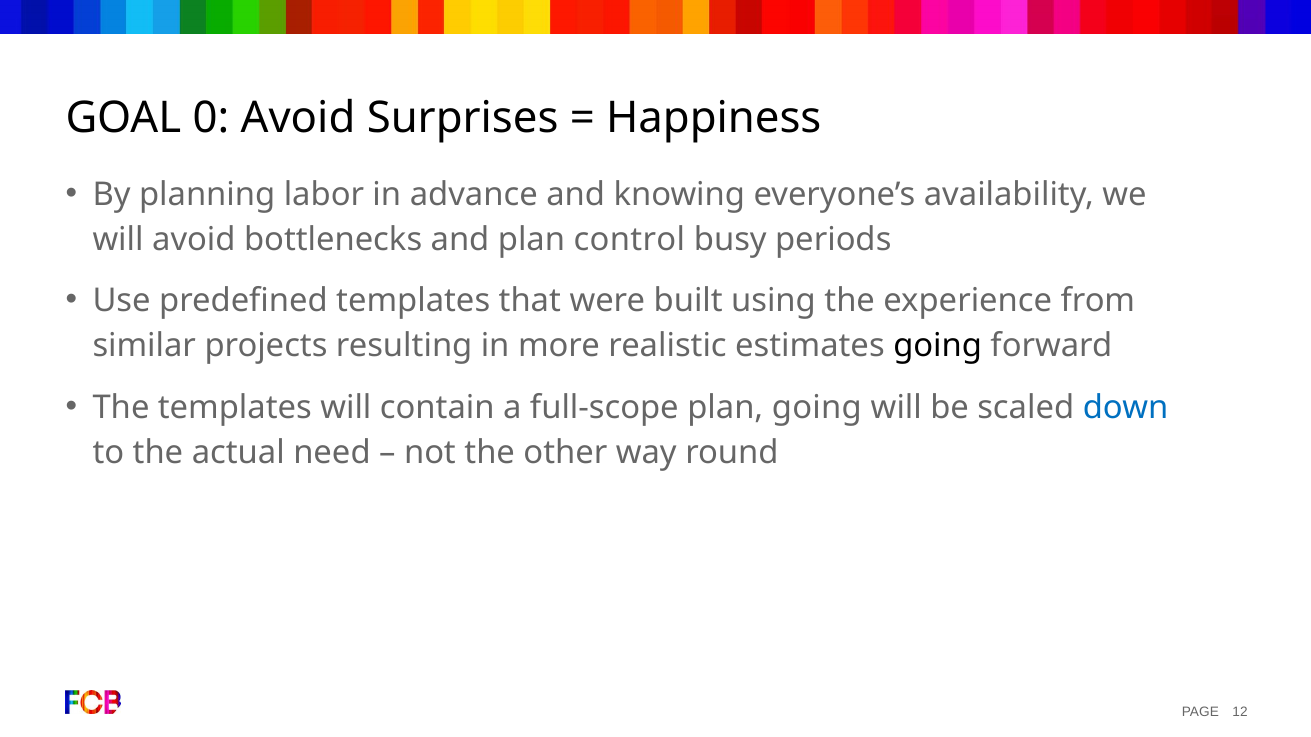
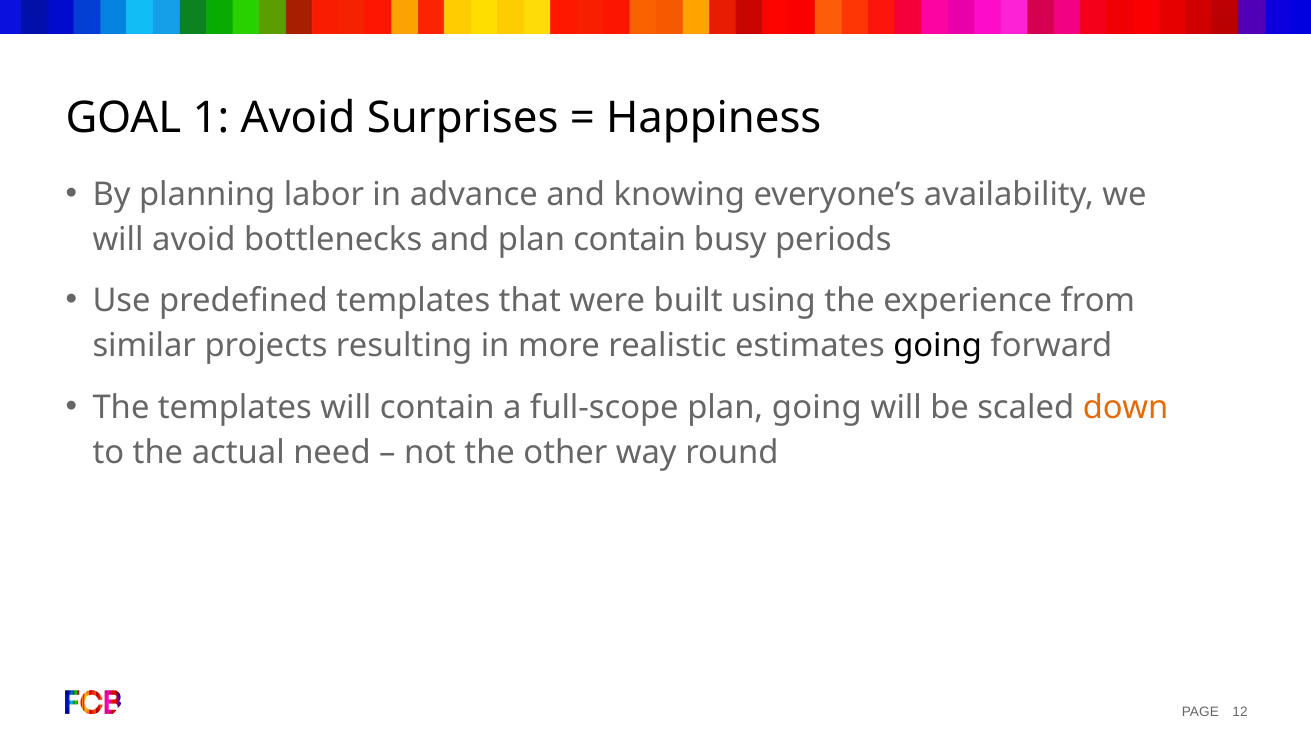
0: 0 -> 1
plan control: control -> contain
down colour: blue -> orange
